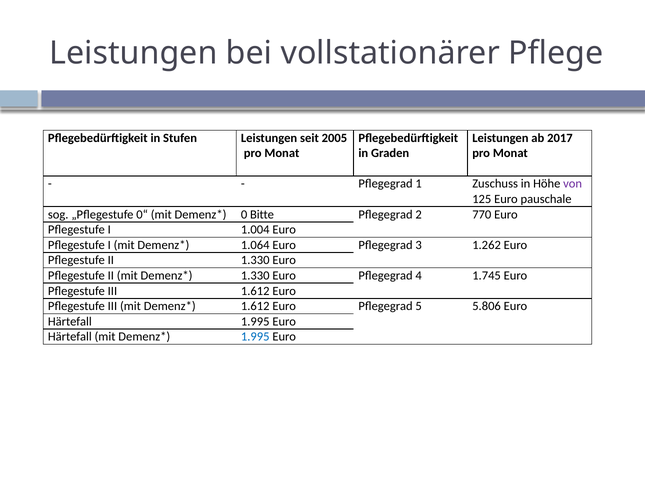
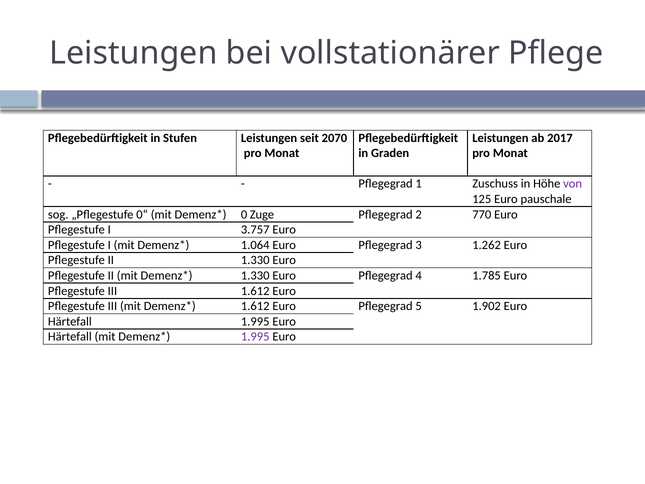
2005: 2005 -> 2070
Bitte: Bitte -> Zuge
1.004: 1.004 -> 3.757
1.745: 1.745 -> 1.785
5.806: 5.806 -> 1.902
1.995 at (255, 337) colour: blue -> purple
